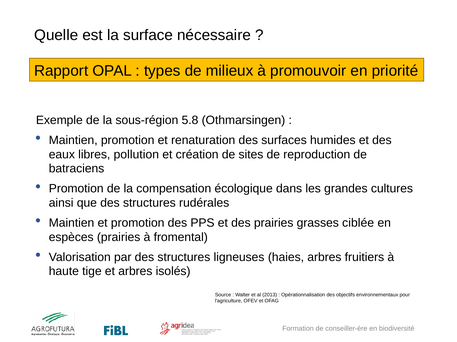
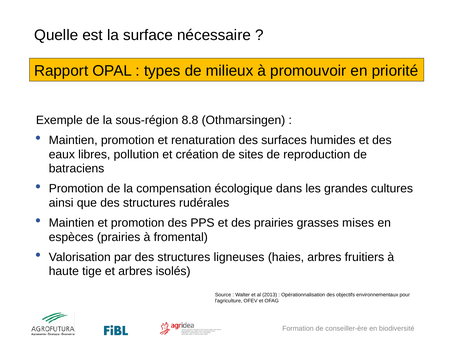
5.8: 5.8 -> 8.8
ciblée: ciblée -> mises
